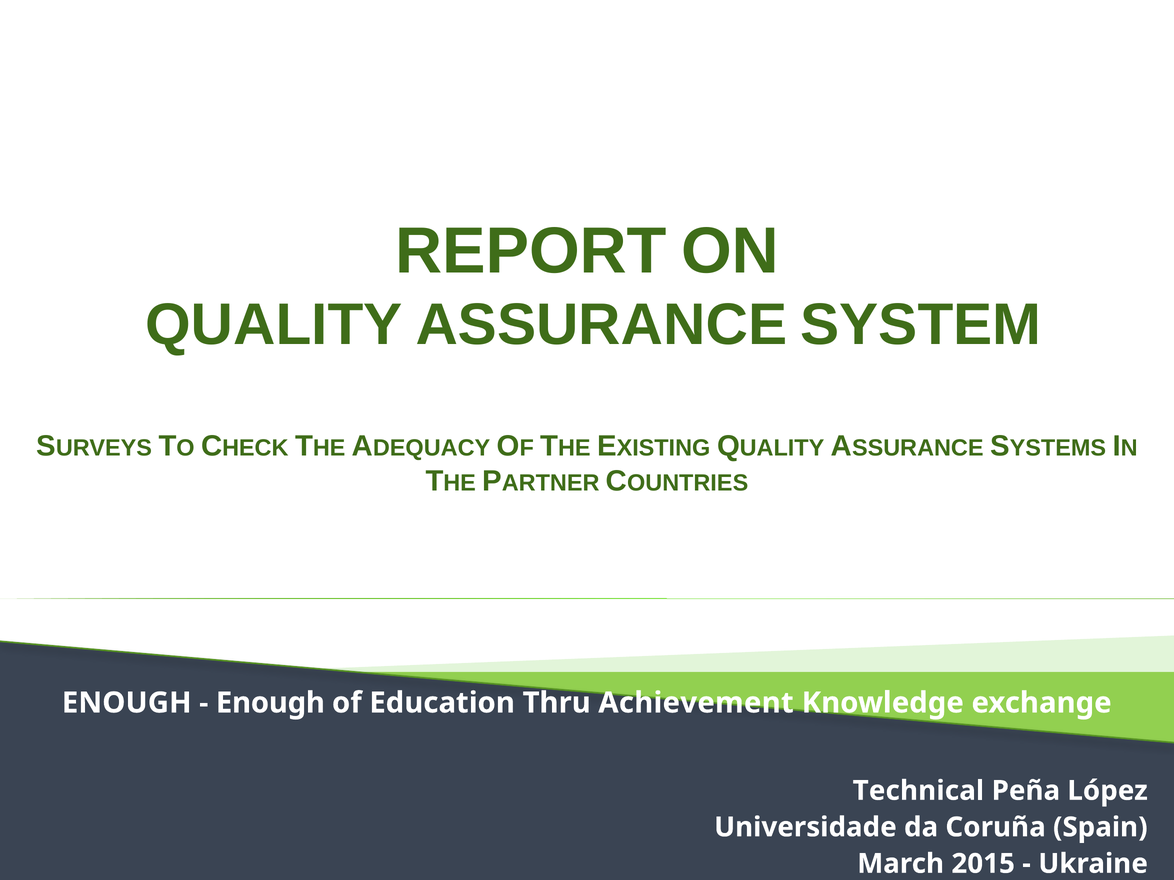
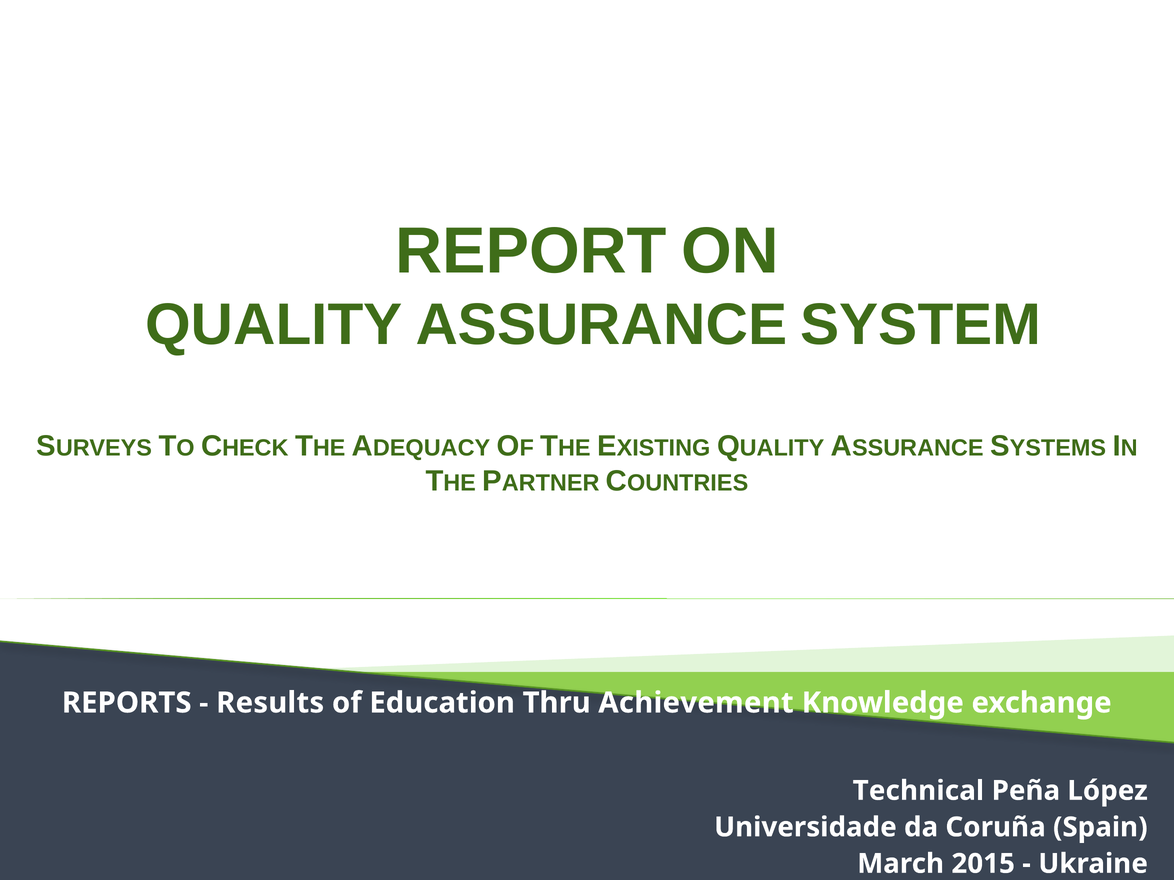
ENOUGH at (127, 703): ENOUGH -> REPORTS
Enough at (270, 703): Enough -> Results
